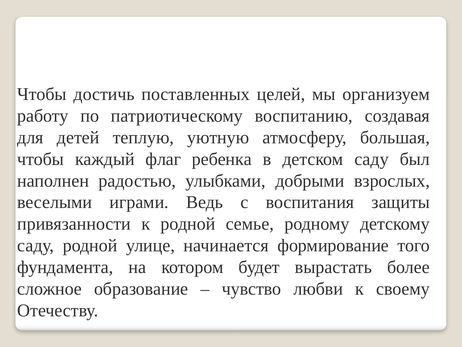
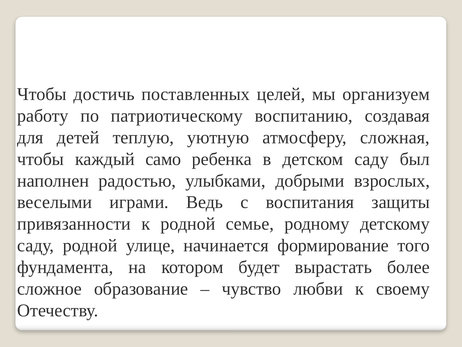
большая: большая -> сложная
флаг: флаг -> само
